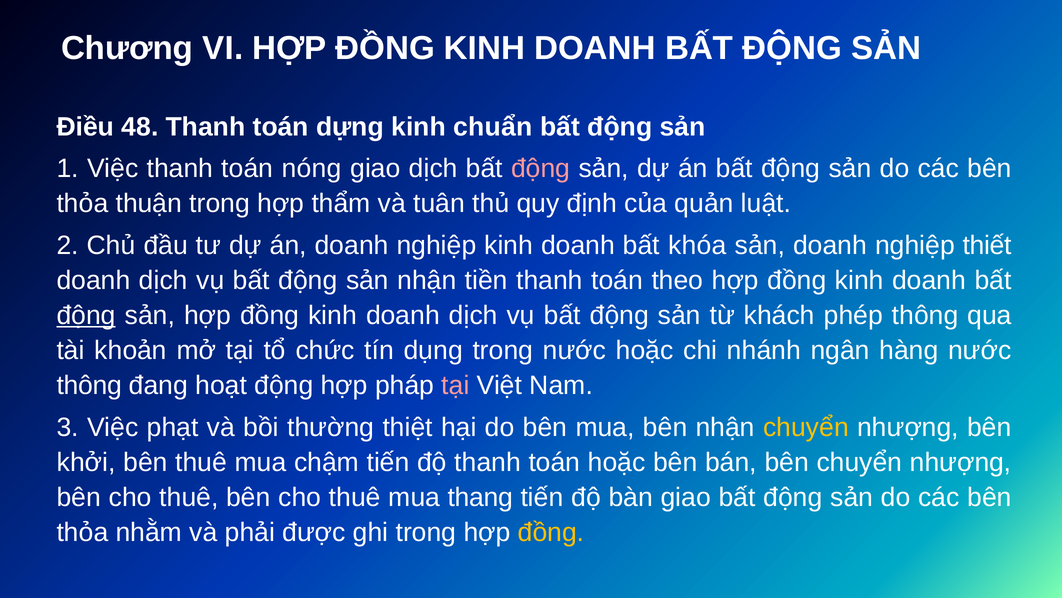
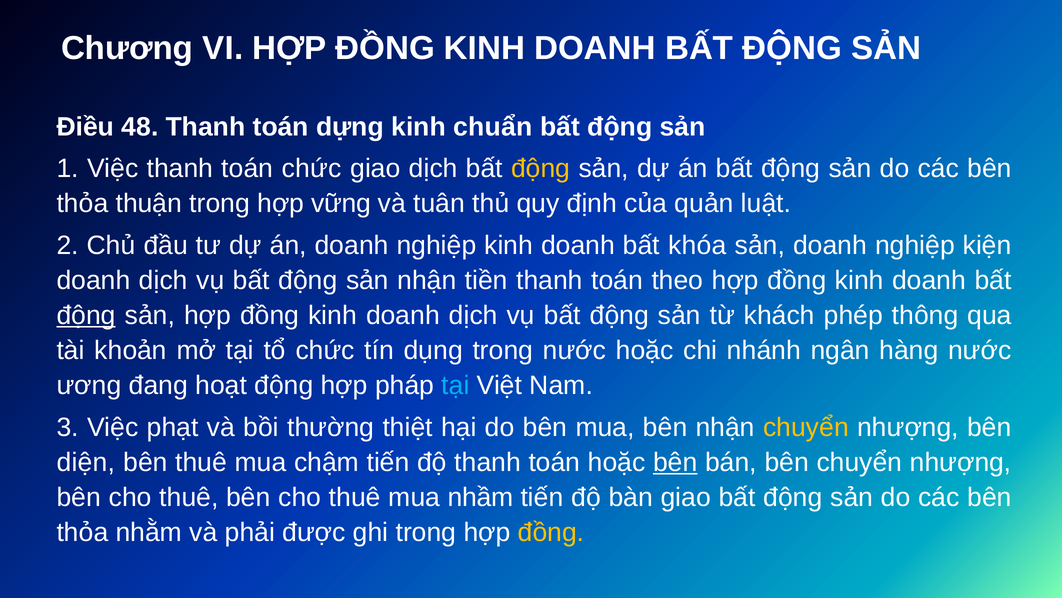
toán nóng: nóng -> chức
động at (541, 168) colour: pink -> yellow
thẩm: thẩm -> vững
thiết: thiết -> kiện
thông at (89, 385): thông -> ương
tại at (456, 385) colour: pink -> light blue
khởi: khởi -> diện
bên at (675, 462) underline: none -> present
thang: thang -> nhầm
